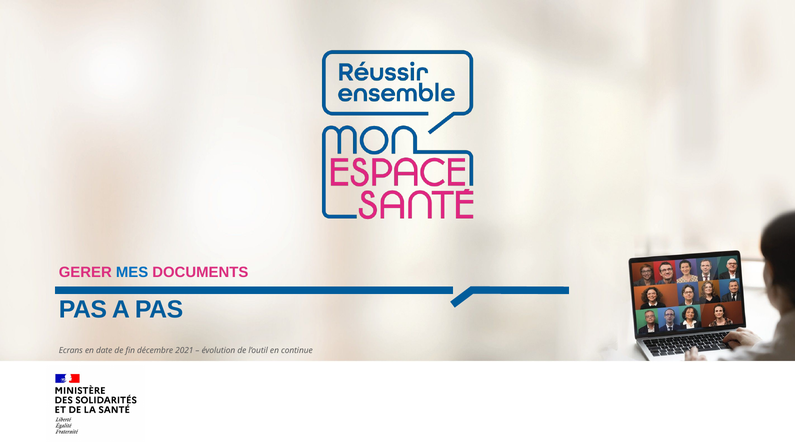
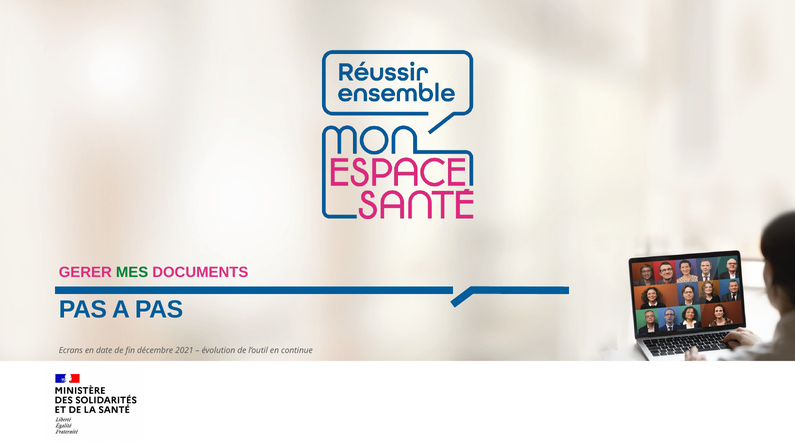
MES colour: blue -> green
